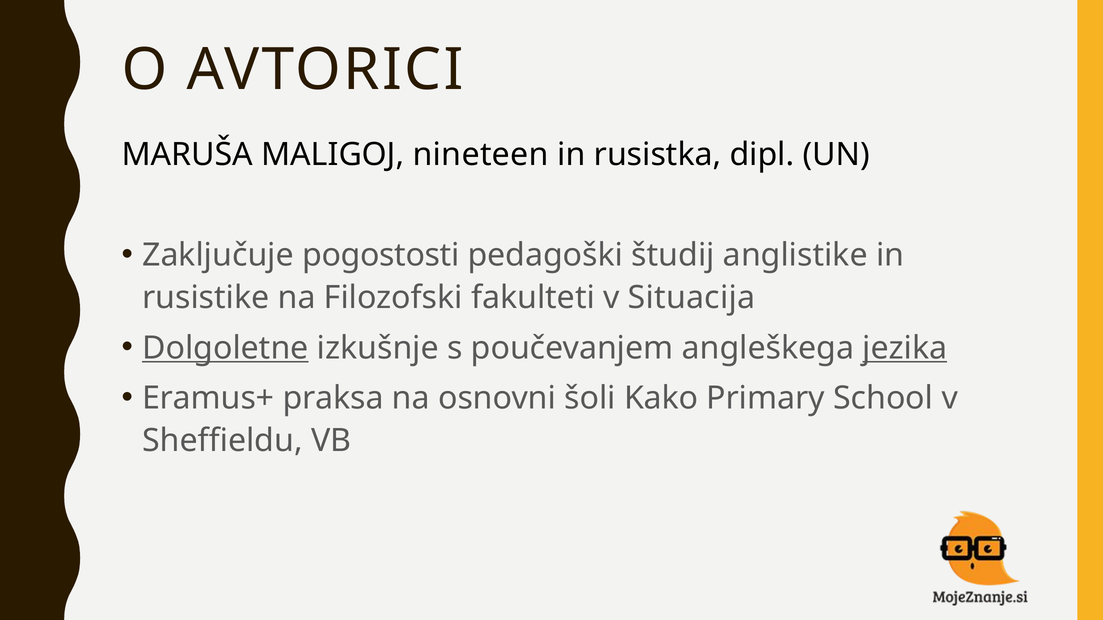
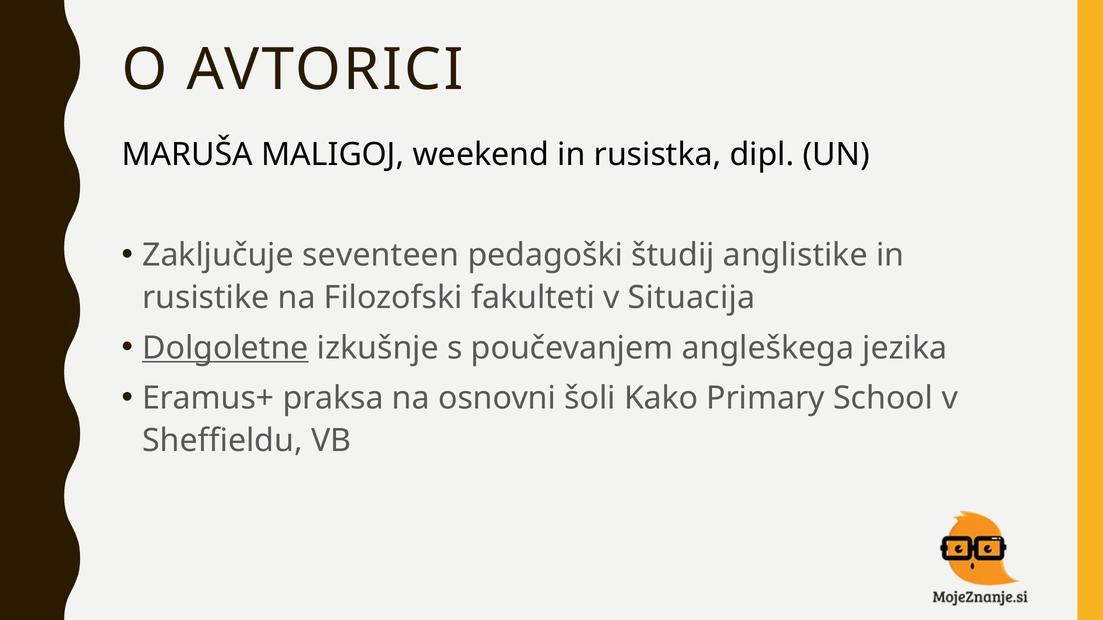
nineteen: nineteen -> weekend
pogostosti: pogostosti -> seventeen
jezika underline: present -> none
